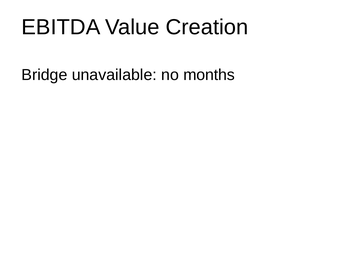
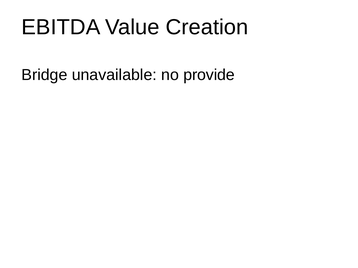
months: months -> provide
